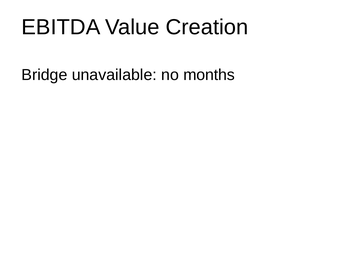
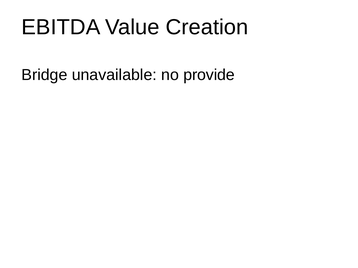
months: months -> provide
